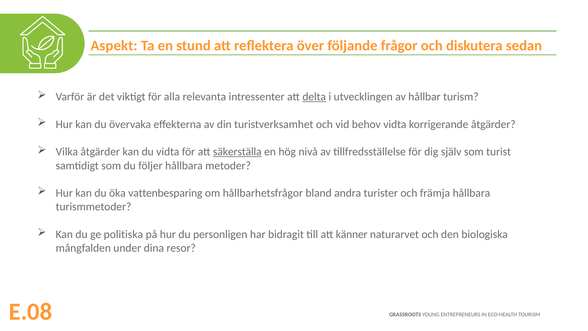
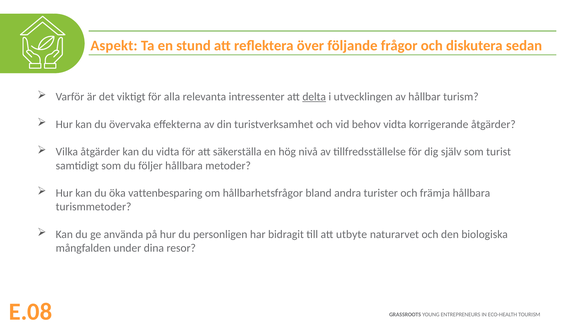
säkerställa underline: present -> none
politiska: politiska -> använda
känner: känner -> utbyte
